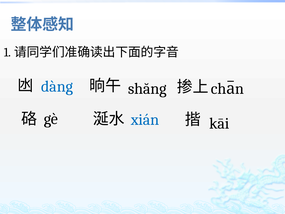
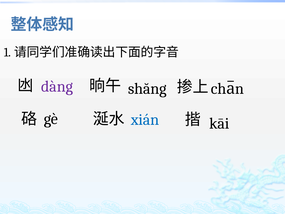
dàng colour: blue -> purple
